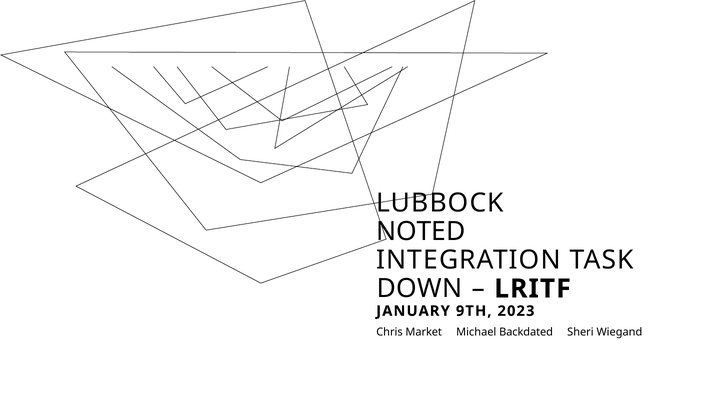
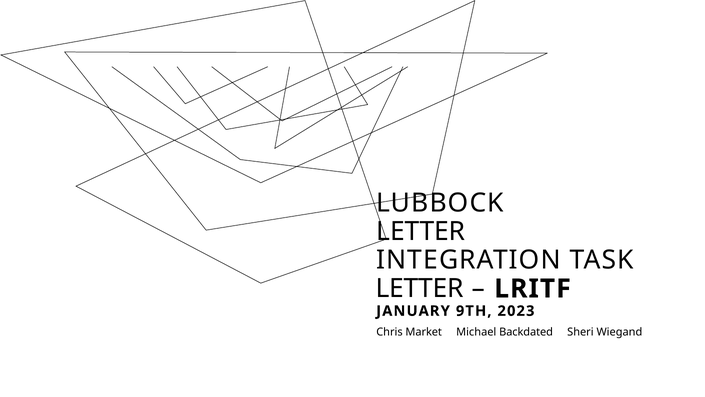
NOTED at (421, 231): NOTED -> LETTER
DOWN at (419, 288): DOWN -> LETTER
